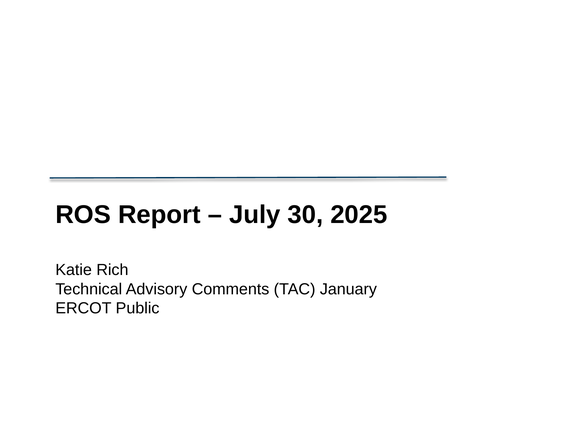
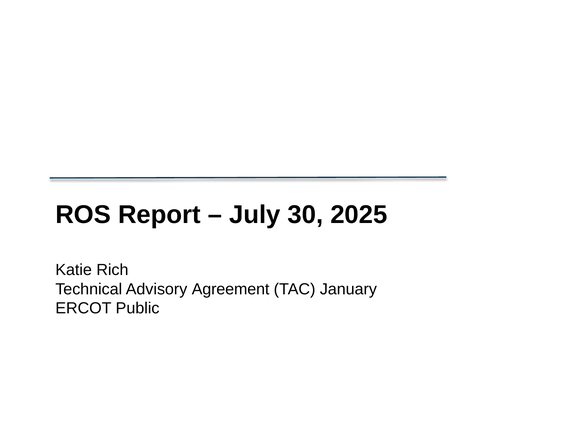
Comments: Comments -> Agreement
